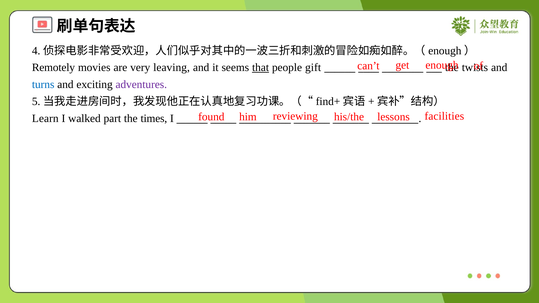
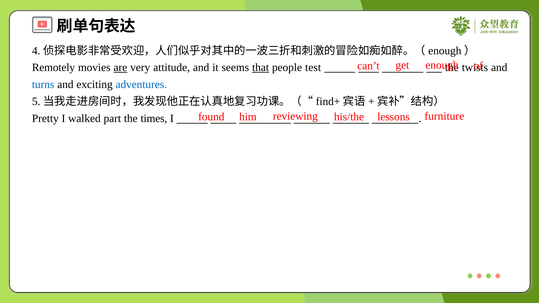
are underline: none -> present
leaving: leaving -> attitude
gift: gift -> test
adventures colour: purple -> blue
facilities: facilities -> furniture
Learn: Learn -> Pretty
